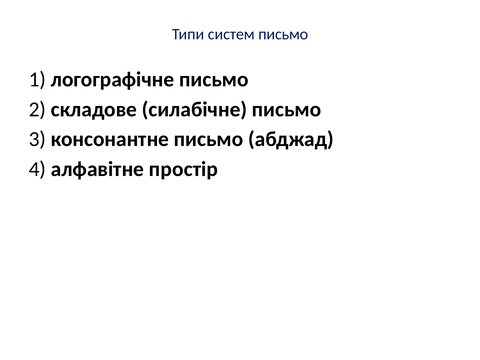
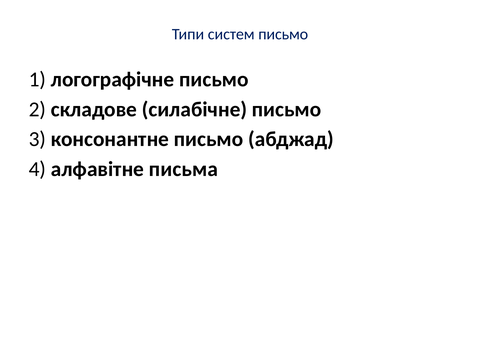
простір: простір -> письма
